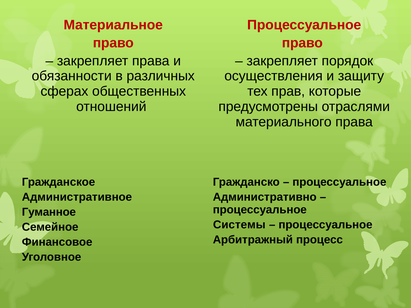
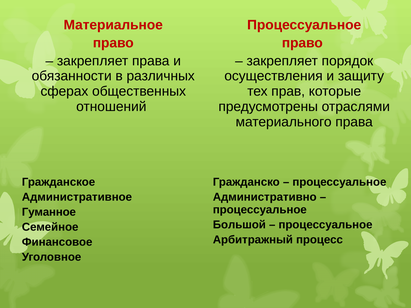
Системы: Системы -> Большой
